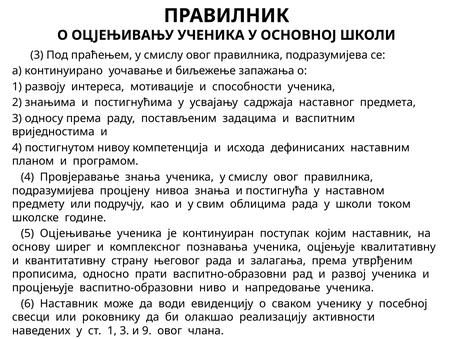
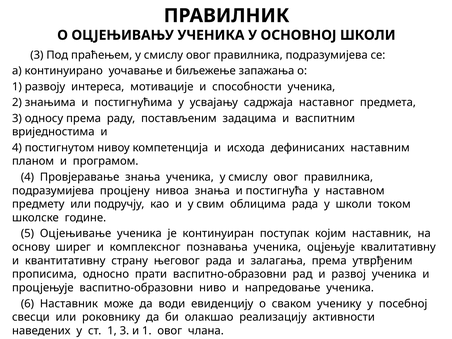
и 9: 9 -> 1
